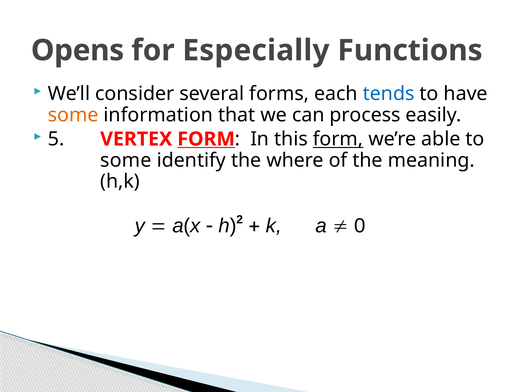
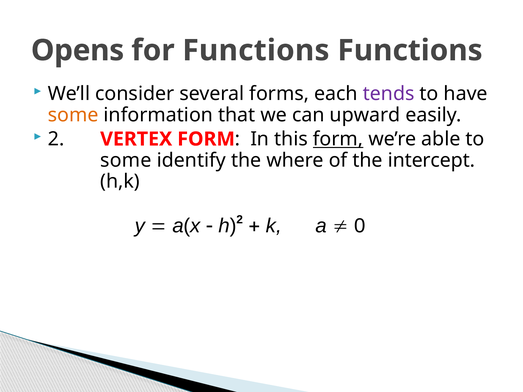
for Especially: Especially -> Functions
tends colour: blue -> purple
process: process -> upward
5 at (56, 139): 5 -> 2
FORM at (206, 139) underline: present -> none
meaning: meaning -> intercept
